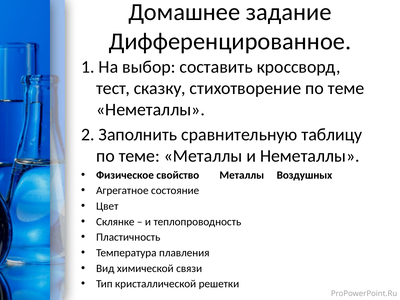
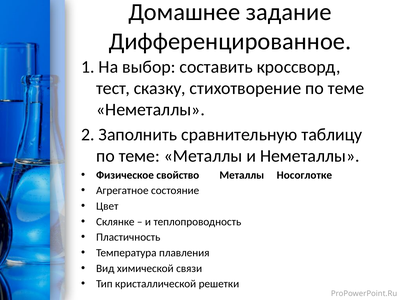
Воздушных: Воздушных -> Носоглотке
